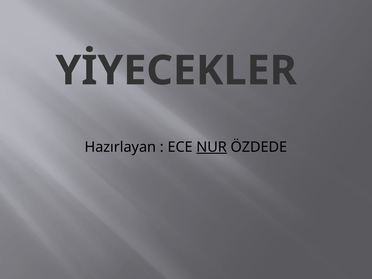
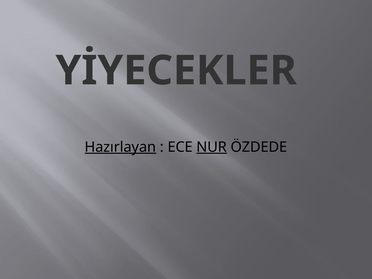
Hazırlayan underline: none -> present
